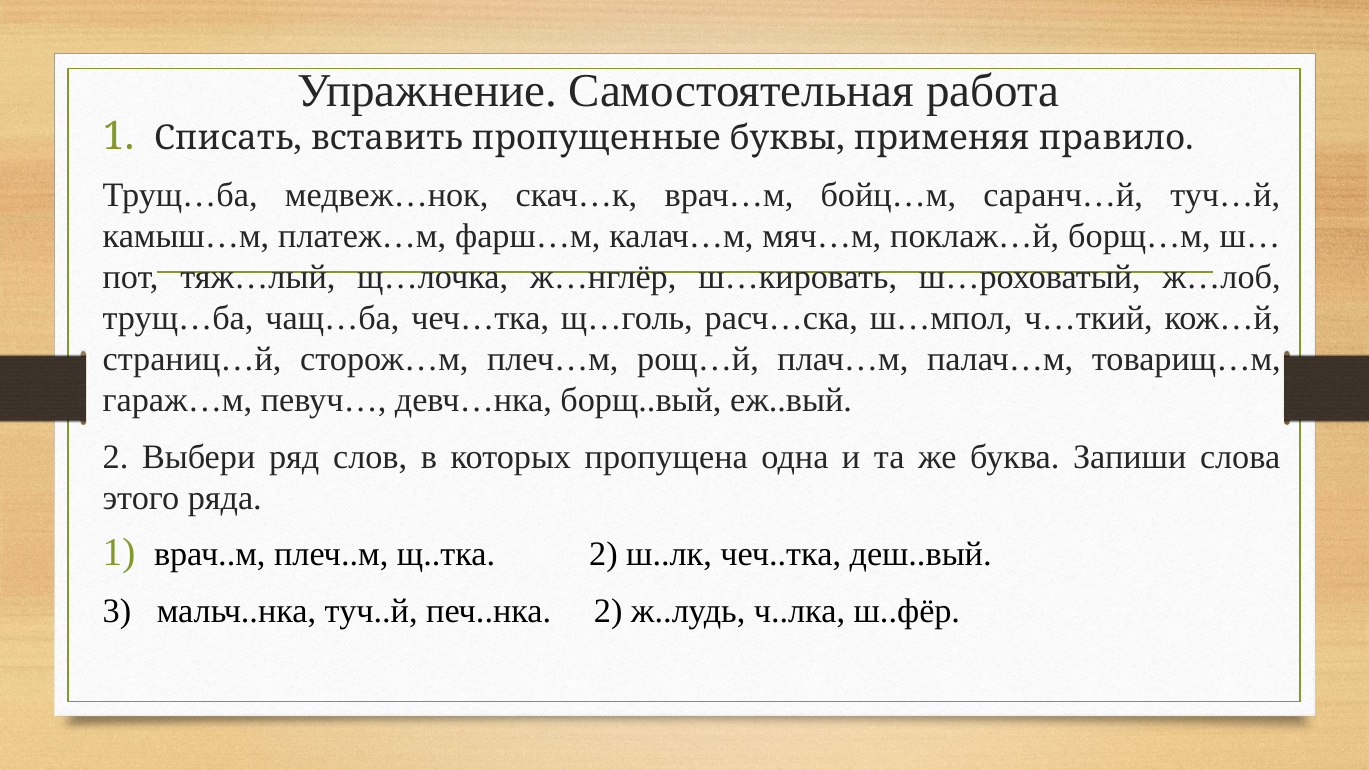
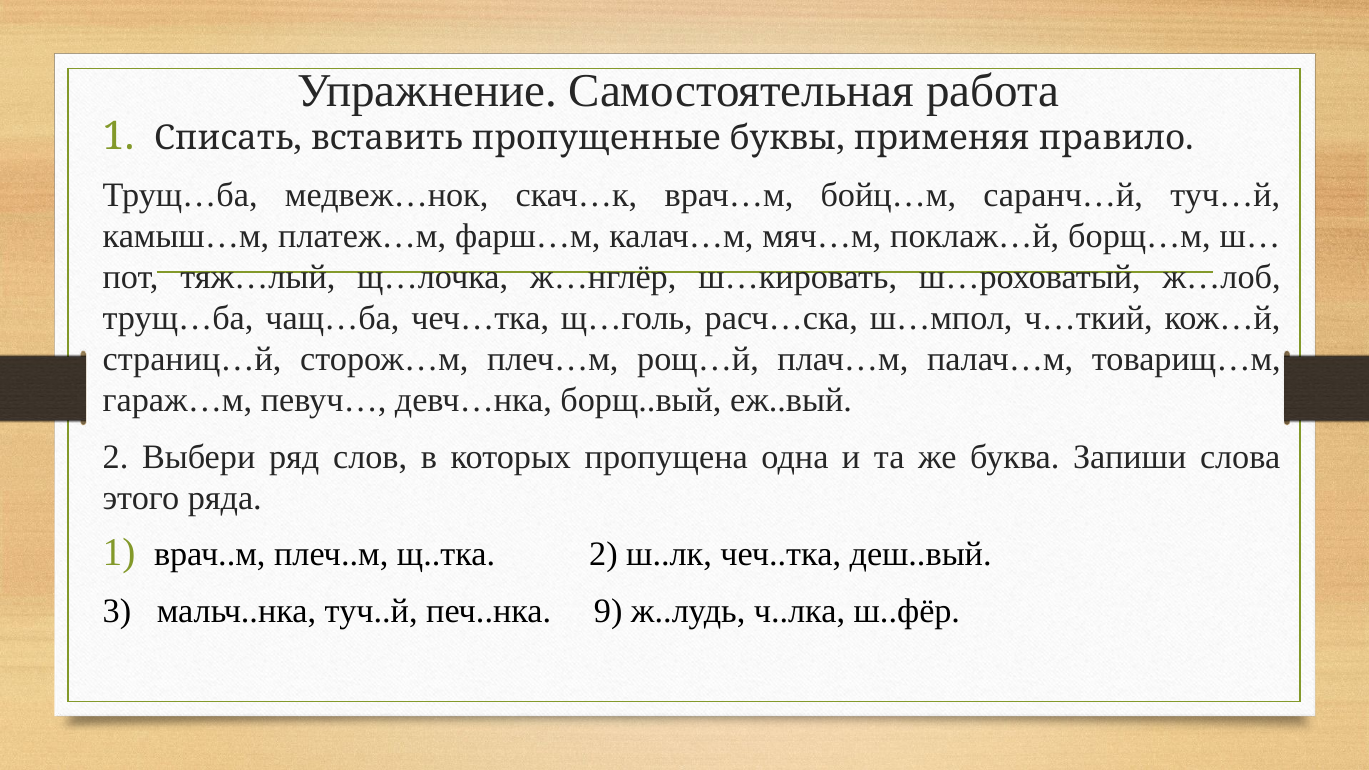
печ..нка 2: 2 -> 9
